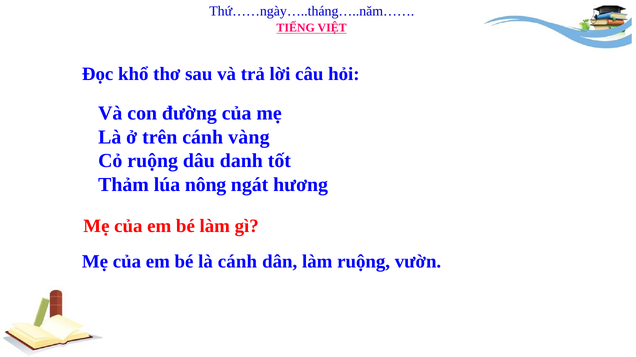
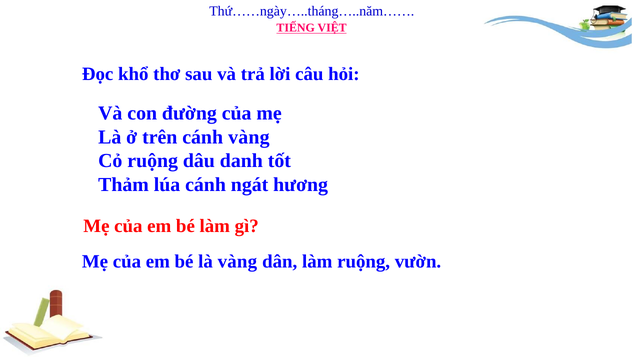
lúa nông: nông -> cánh
là cánh: cánh -> vàng
